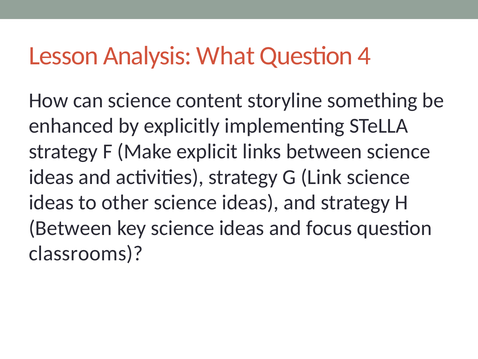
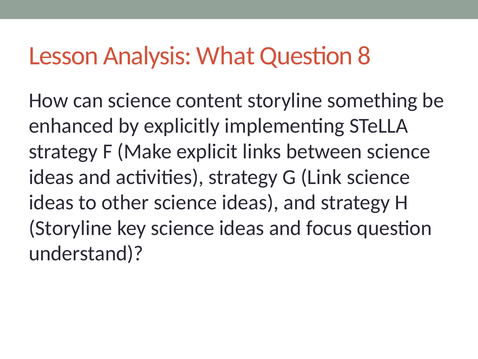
4: 4 -> 8
Between at (70, 228): Between -> Storyline
classrooms: classrooms -> understand
